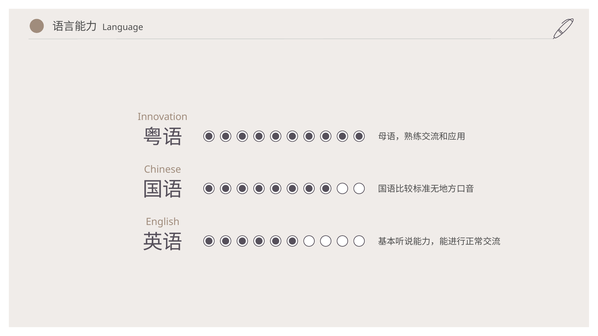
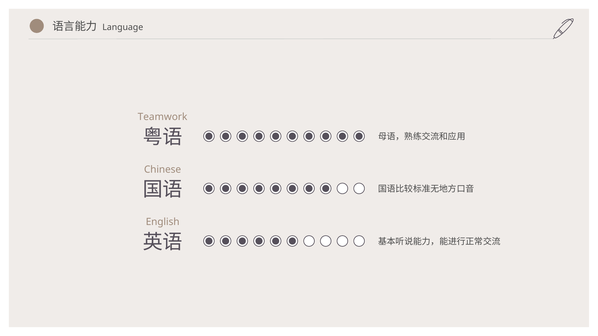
Innovation: Innovation -> Teamwork
